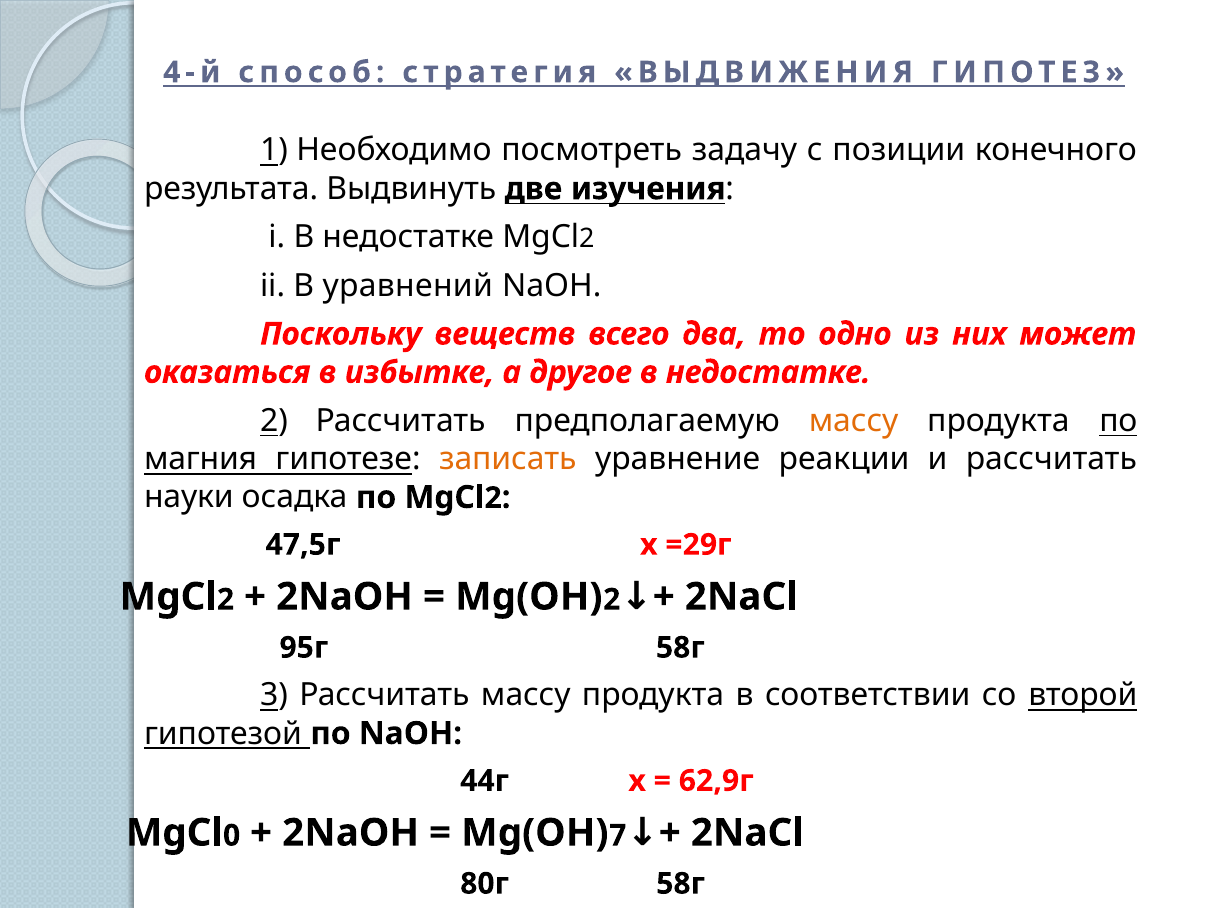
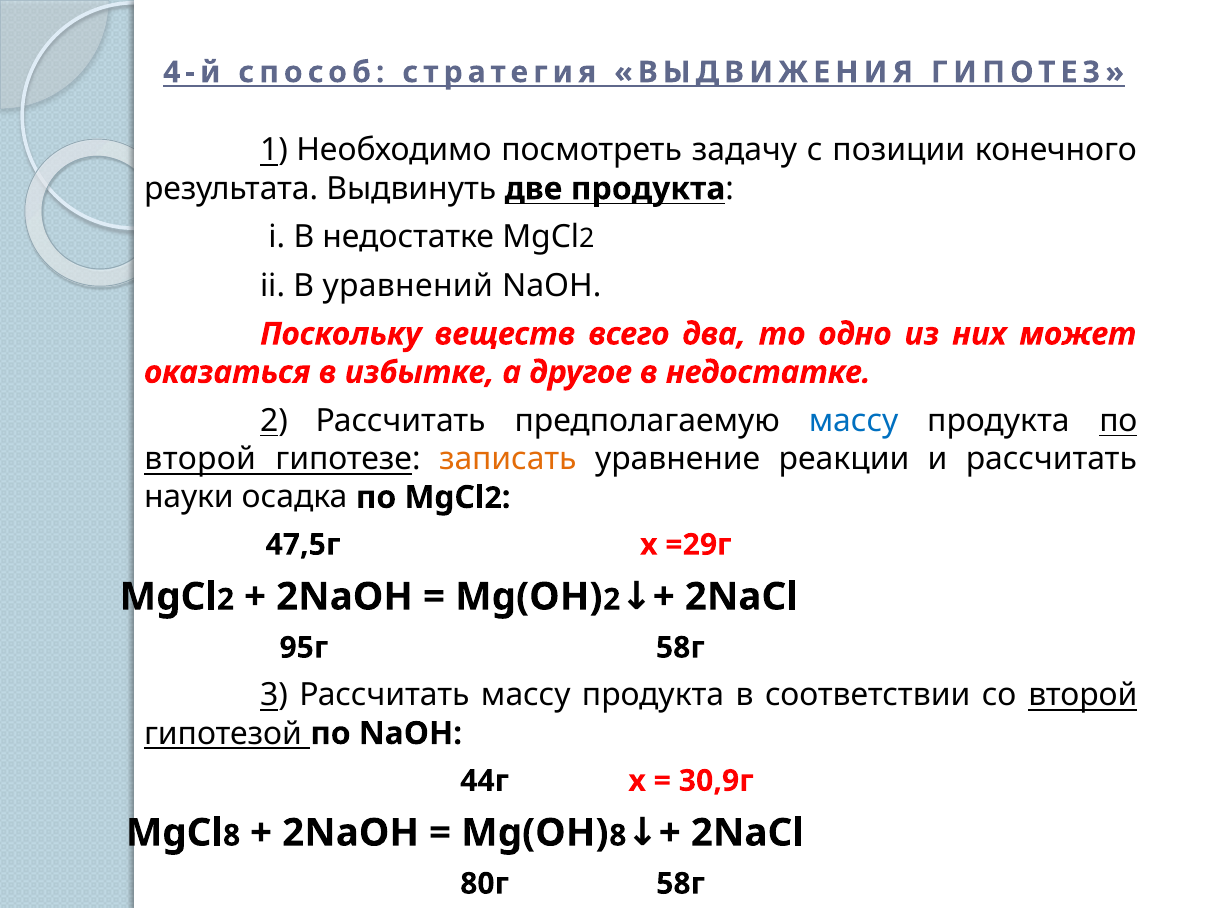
две изучения: изучения -> продукта
массу at (854, 421) colour: orange -> blue
магния at (201, 459): магния -> второй
62,9г: 62,9г -> 30,9г
0 at (232, 835): 0 -> 8
7 at (618, 835): 7 -> 8
